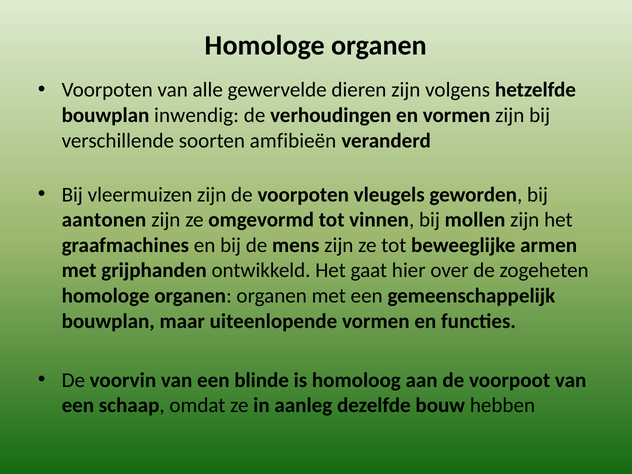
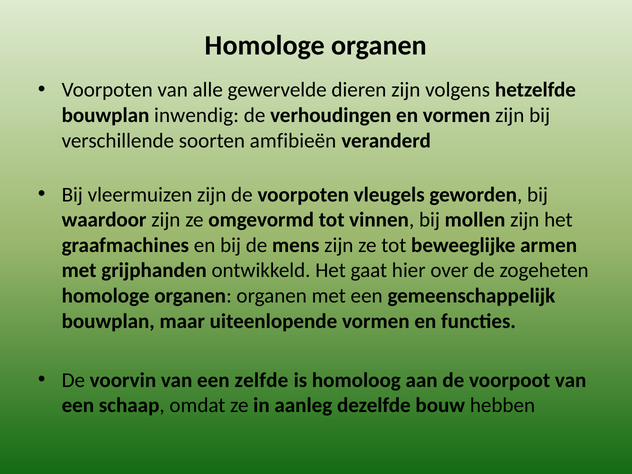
aantonen: aantonen -> waardoor
blinde: blinde -> zelfde
